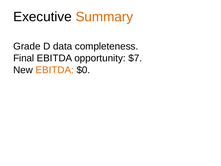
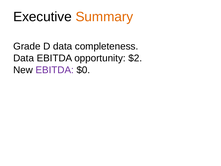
Final at (24, 58): Final -> Data
$7: $7 -> $2
EBITDA at (55, 70) colour: orange -> purple
